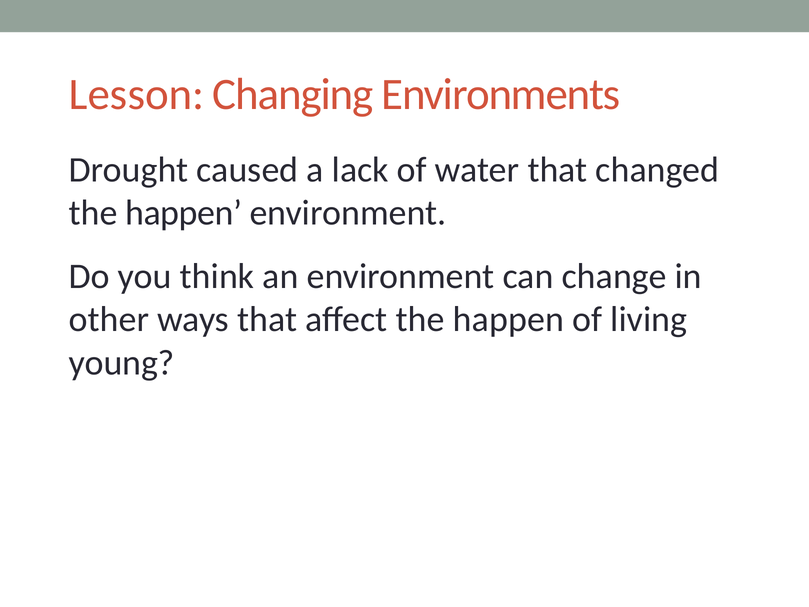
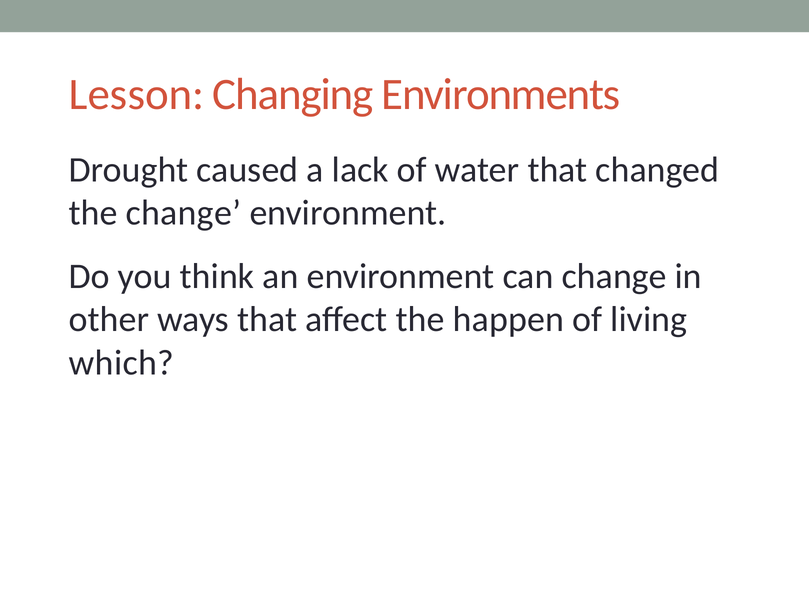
happen at (184, 213): happen -> change
young: young -> which
